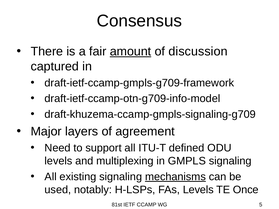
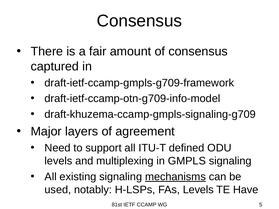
amount underline: present -> none
of discussion: discussion -> consensus
Once: Once -> Have
